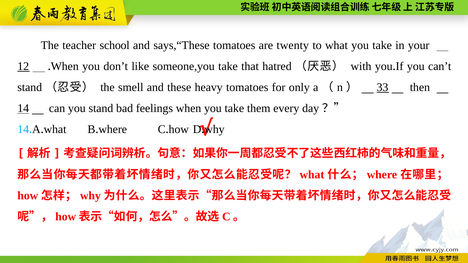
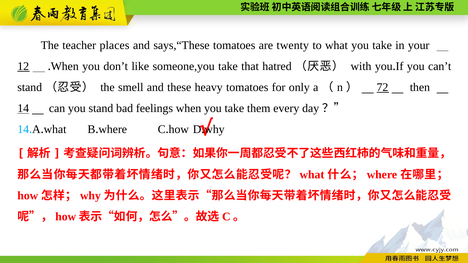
school: school -> places
33: 33 -> 72
